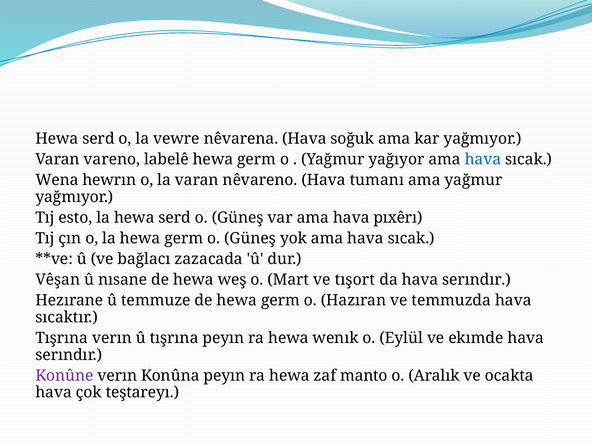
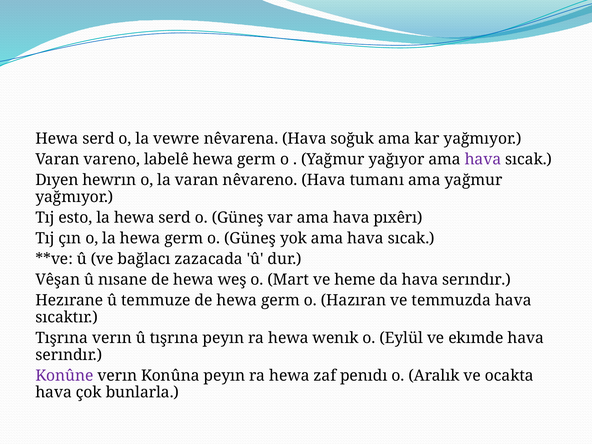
hava at (483, 159) colour: blue -> purple
Wena: Wena -> Dıyen
tışort: tışort -> heme
manto: manto -> penıdı
teştareyı: teştareyı -> bunlarla
